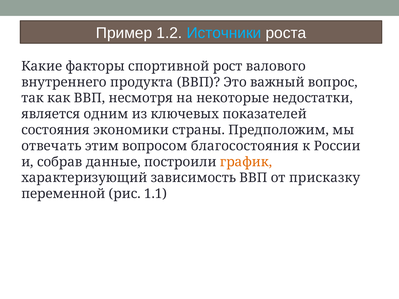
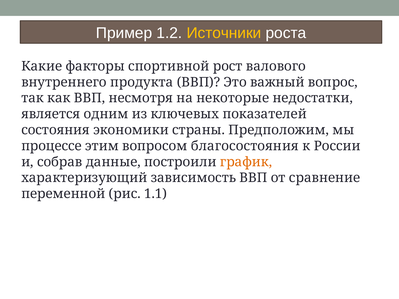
Источники colour: light blue -> yellow
отвечать: отвечать -> процессе
присказку: присказку -> сравнение
